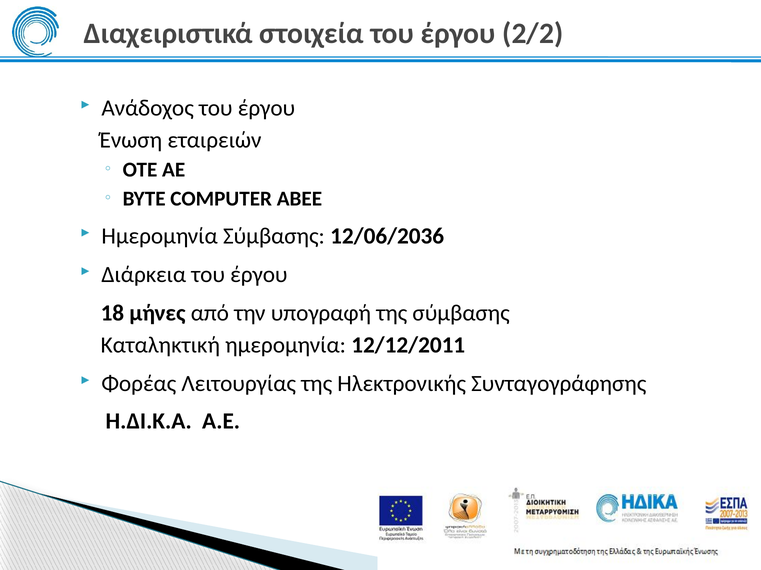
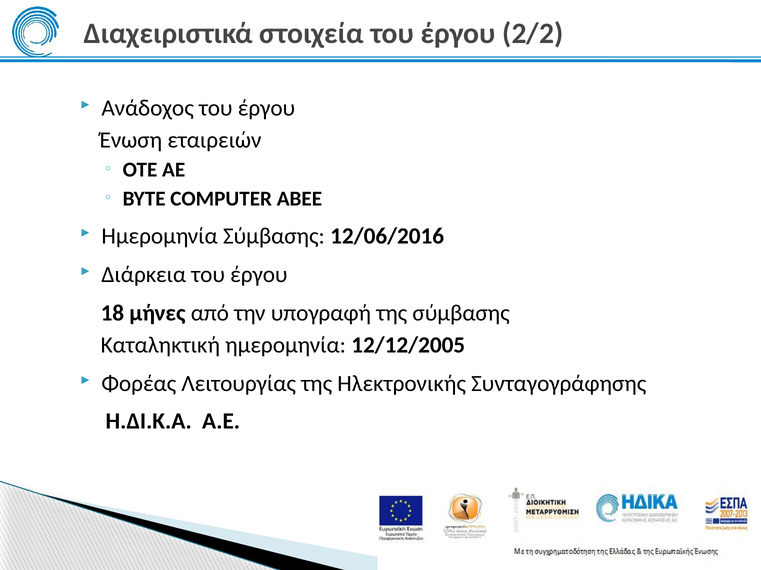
12/06/2036: 12/06/2036 -> 12/06/2016
12/12/2011: 12/12/2011 -> 12/12/2005
